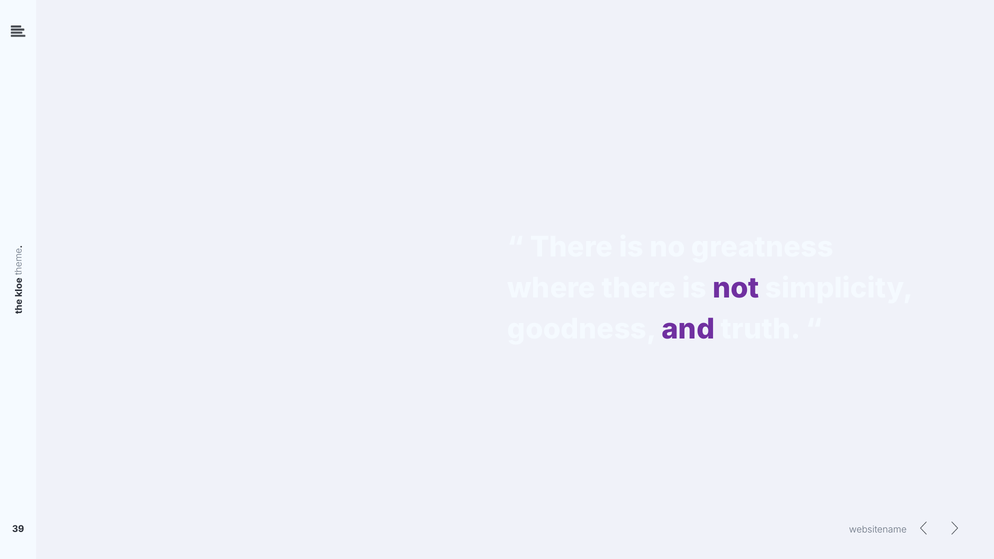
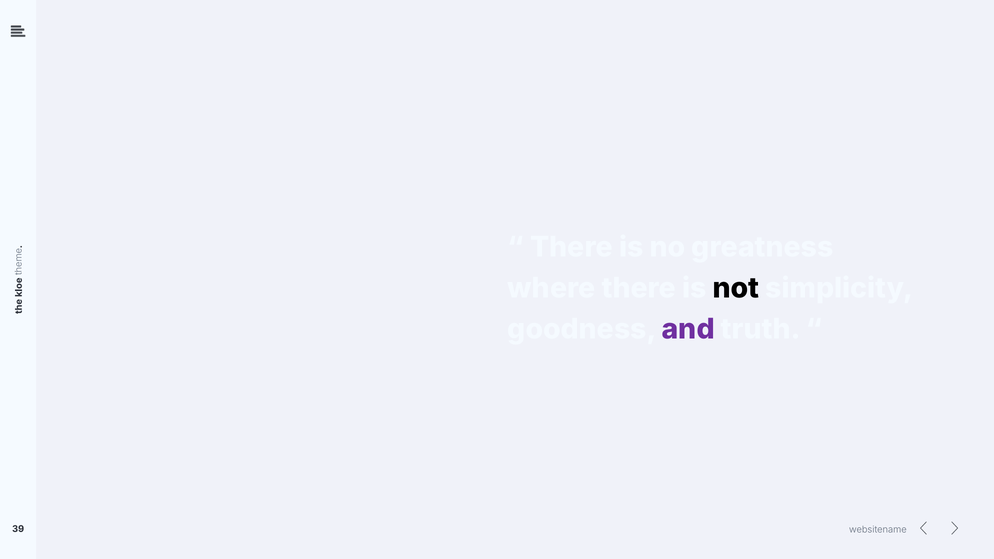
not colour: purple -> black
